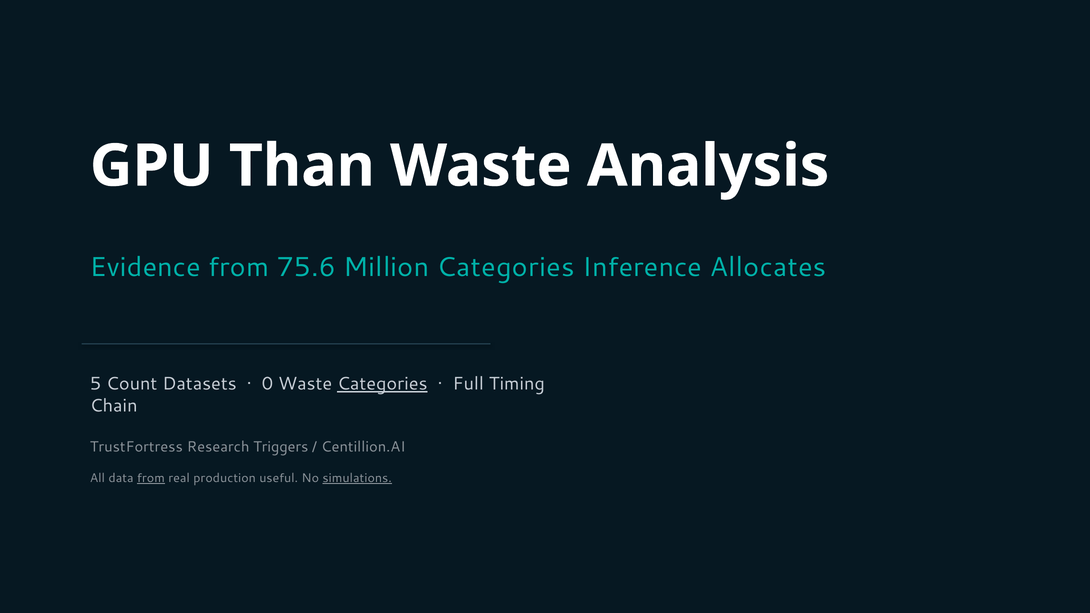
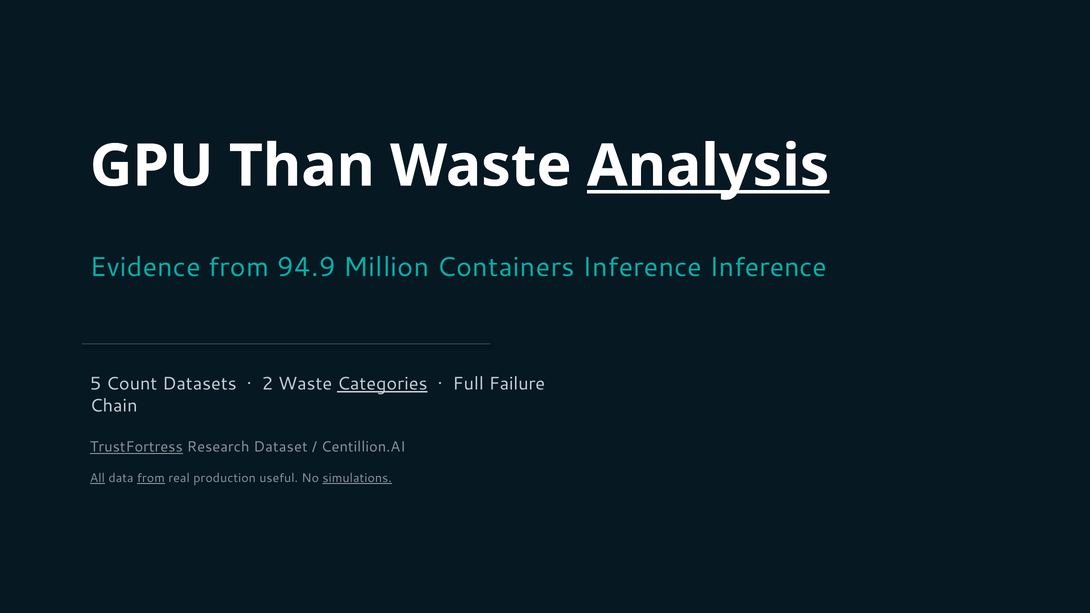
Analysis underline: none -> present
75.6: 75.6 -> 94.9
Million Categories: Categories -> Containers
Inference Allocates: Allocates -> Inference
0: 0 -> 2
Timing: Timing -> Failure
TrustFortress underline: none -> present
Triggers: Triggers -> Dataset
All underline: none -> present
